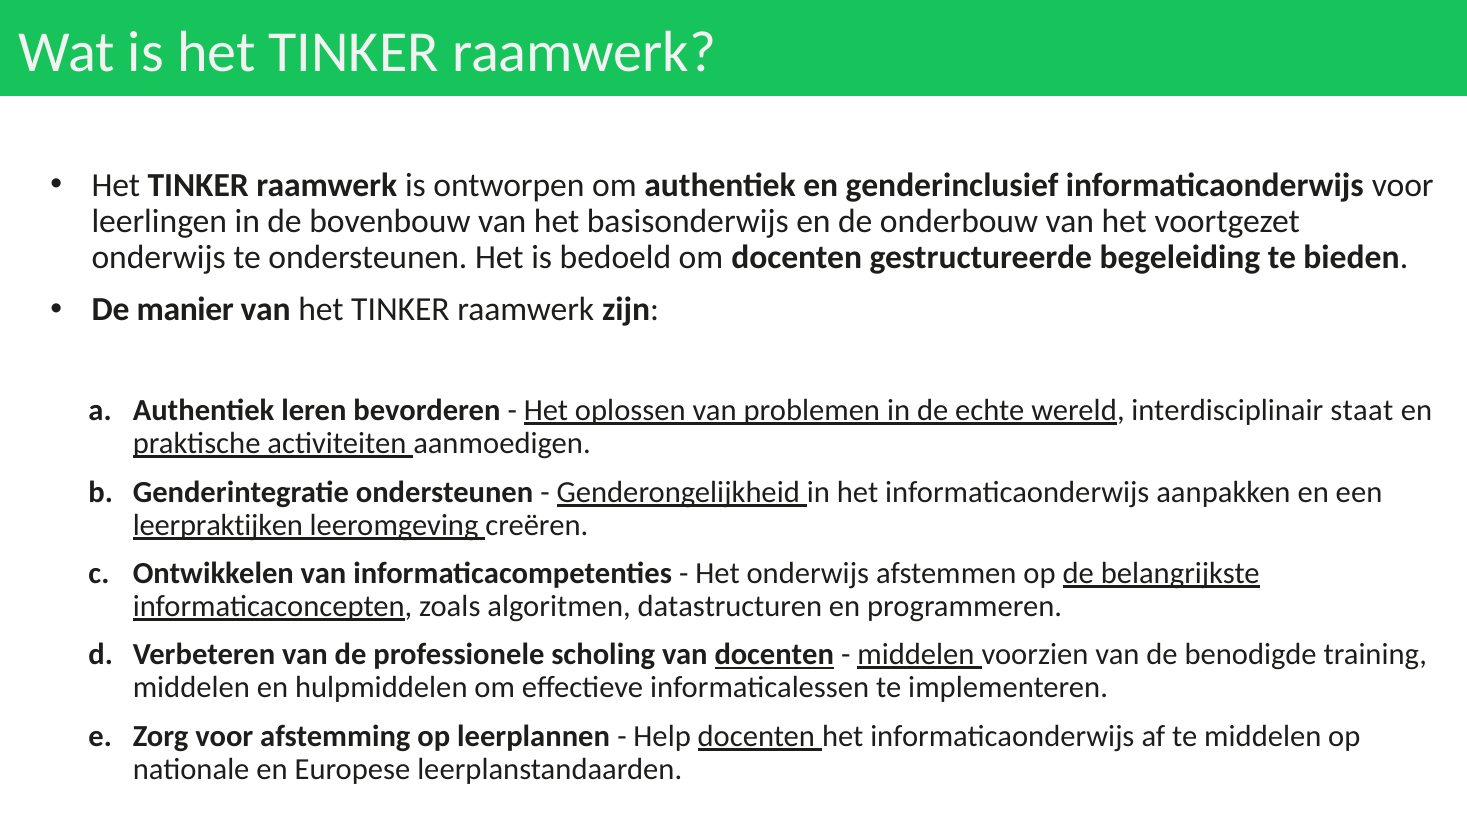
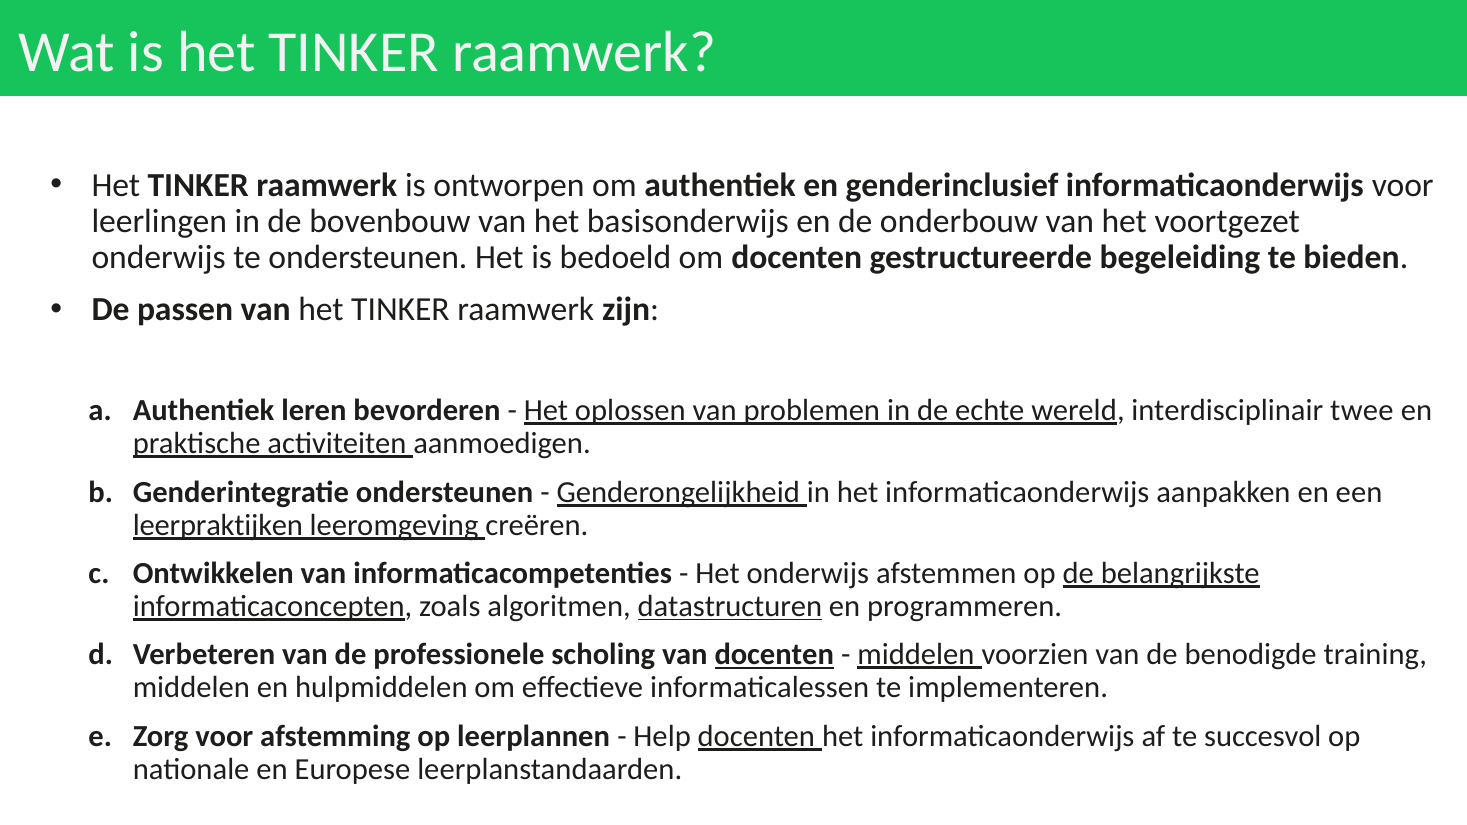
manier: manier -> passen
staat: staat -> twee
datastructuren underline: none -> present
te middelen: middelen -> succesvol
